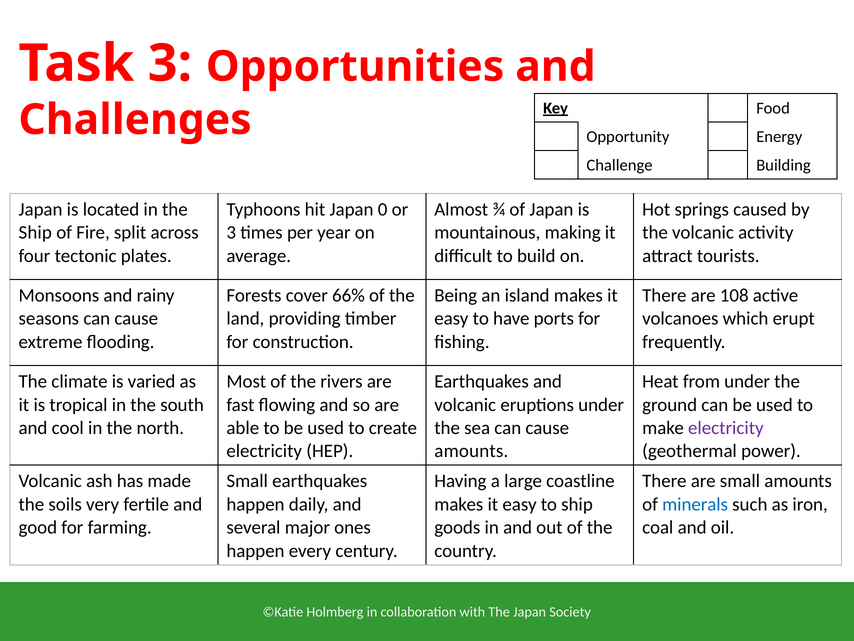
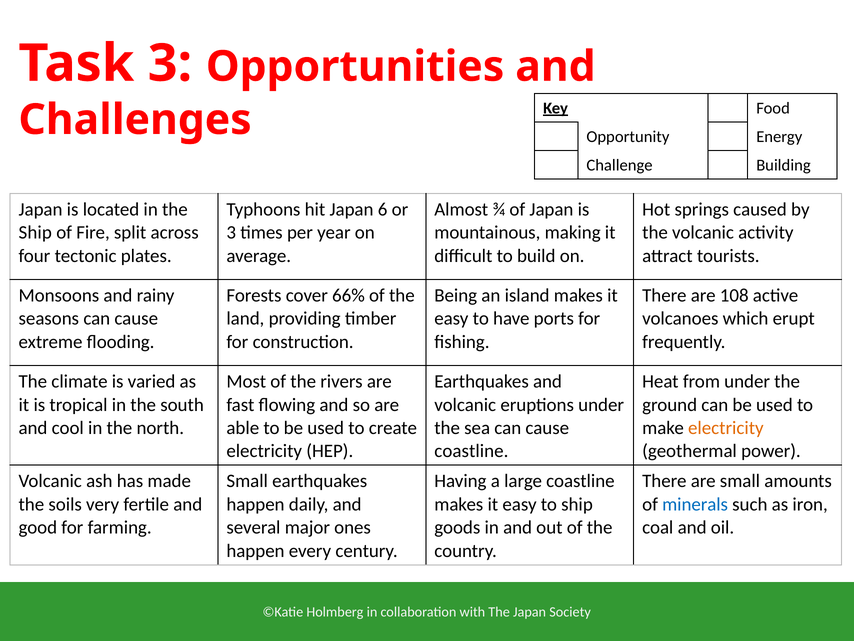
0: 0 -> 6
electricity at (726, 428) colour: purple -> orange
amounts at (471, 451): amounts -> coastline
